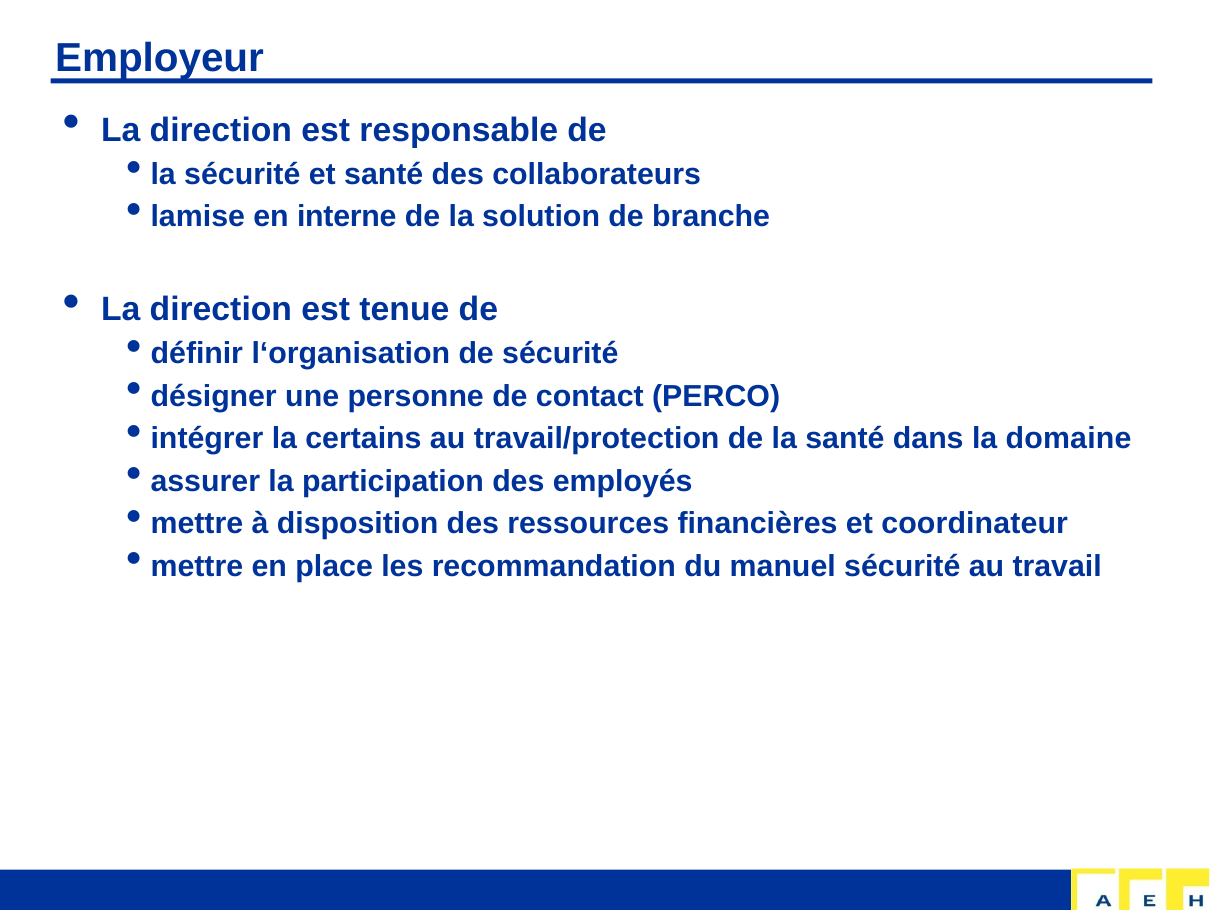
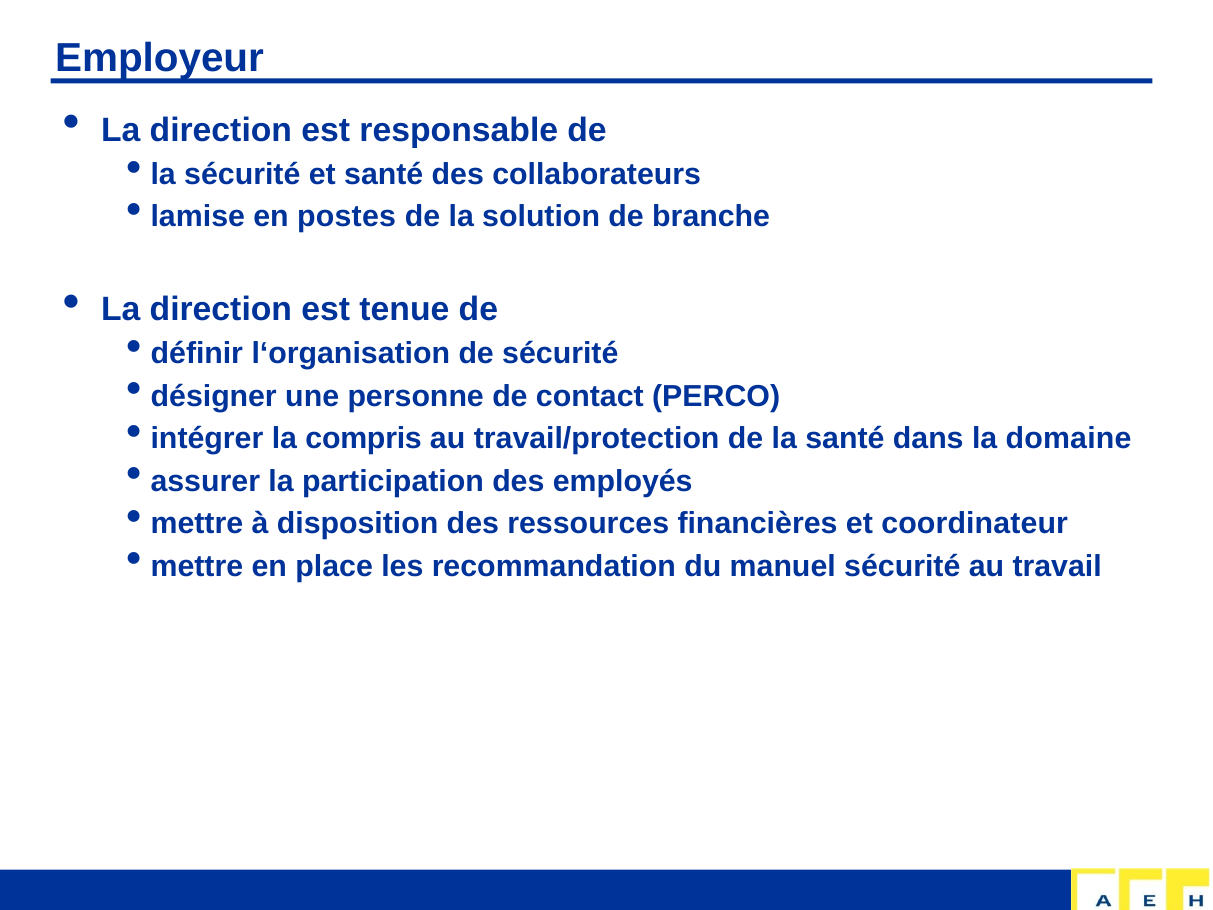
interne: interne -> postes
certains: certains -> compris
